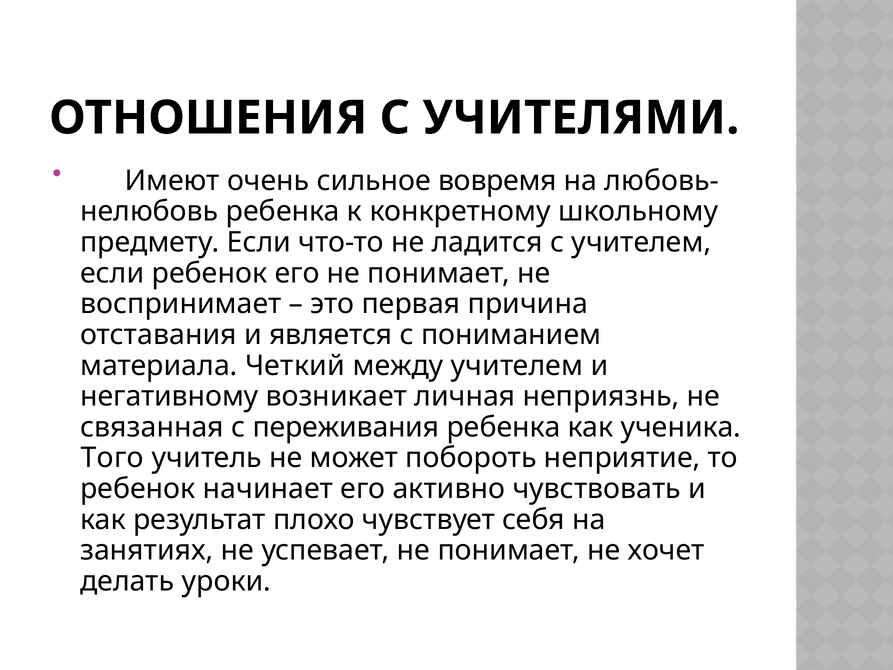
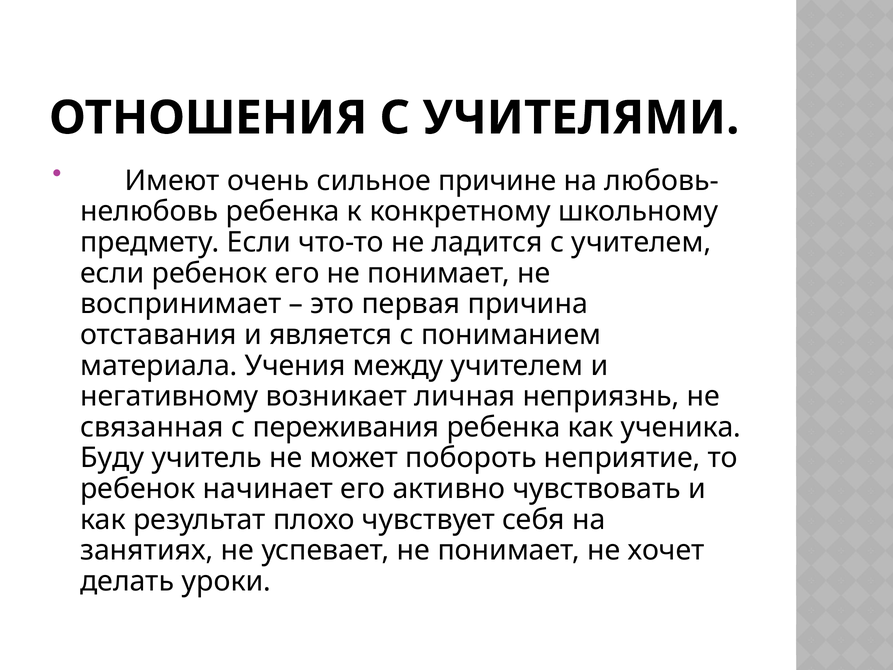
вовремя: вовремя -> причине
Четкий: Четкий -> Учения
Того: Того -> Буду
